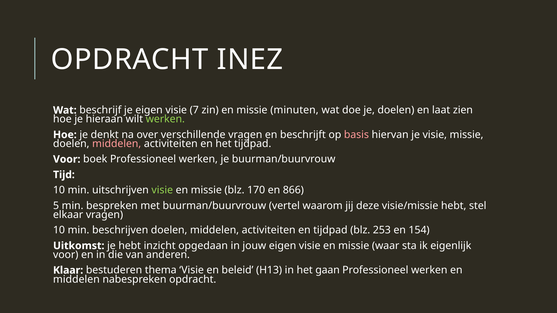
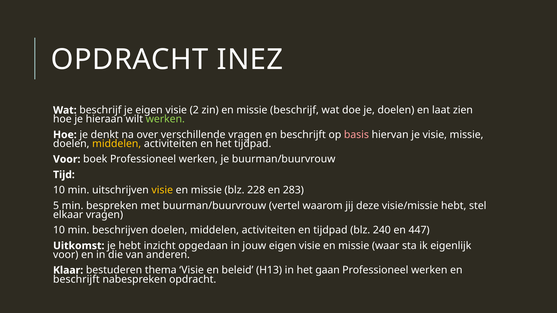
7: 7 -> 2
missie minuten: minuten -> beschrijf
middelen at (117, 144) colour: pink -> yellow
visie at (162, 190) colour: light green -> yellow
170: 170 -> 228
866: 866 -> 283
253: 253 -> 240
154: 154 -> 447
middelen at (76, 280): middelen -> beschrijft
